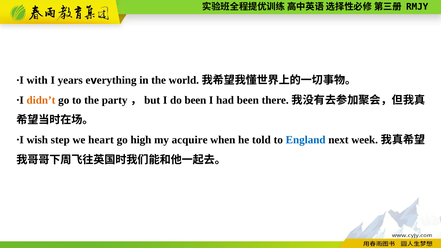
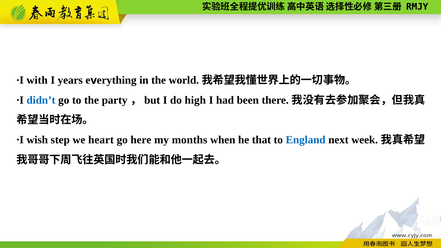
didn’t colour: orange -> blue
do been: been -> high
high: high -> here
acquire: acquire -> months
told: told -> that
